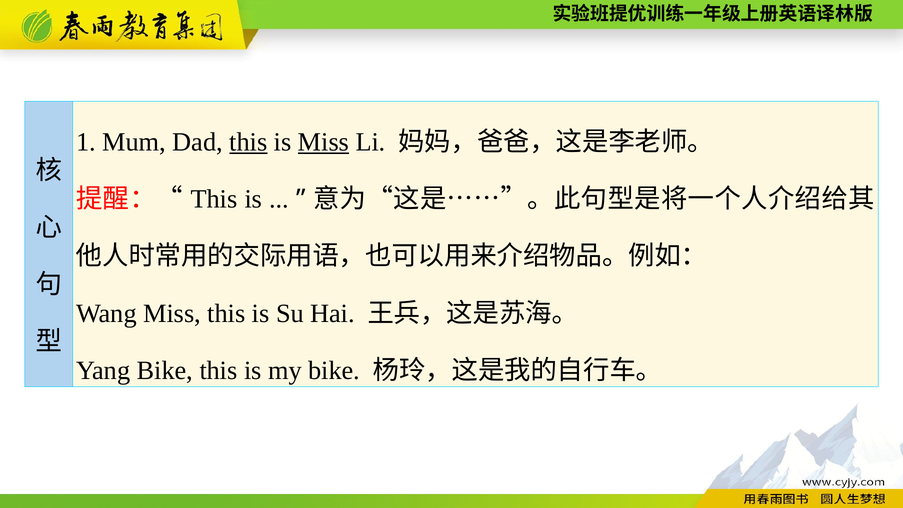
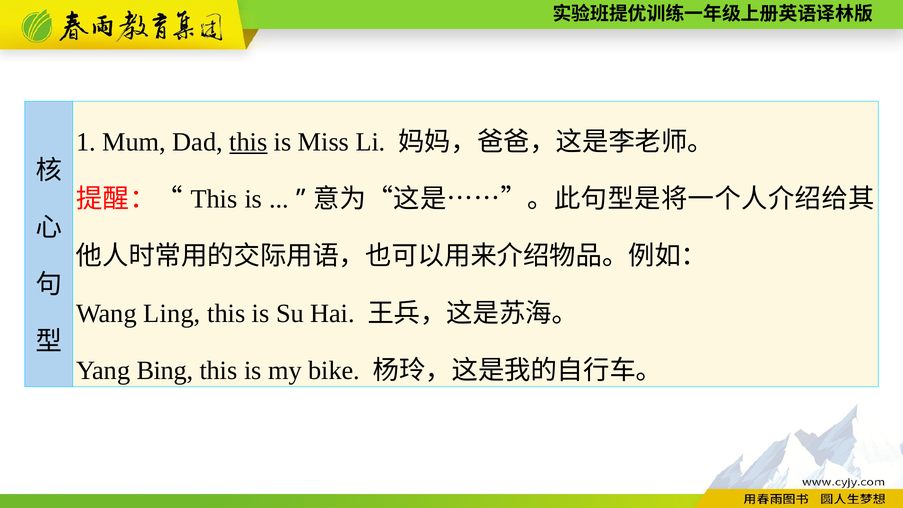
Miss at (323, 142) underline: present -> none
Wang Miss: Miss -> Ling
Yang Bike: Bike -> Bing
